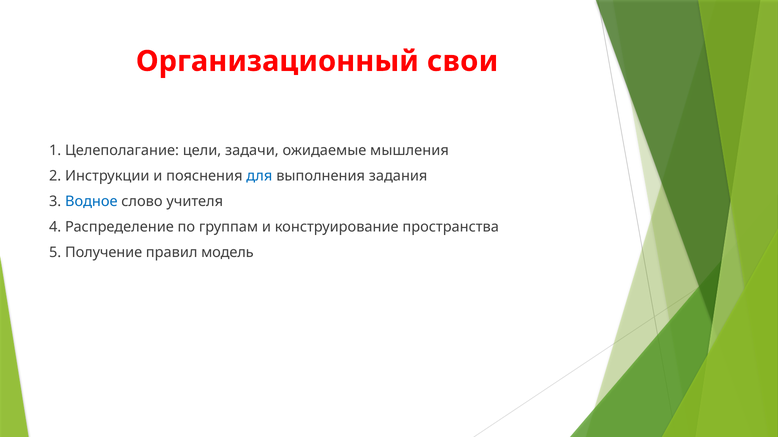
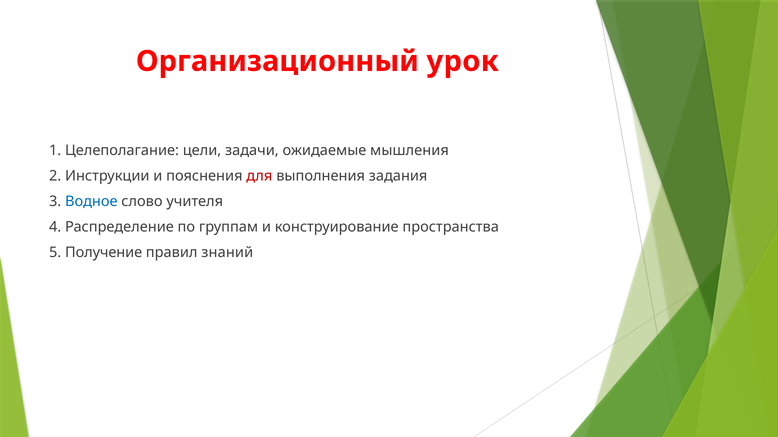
свои: свои -> урок
для colour: blue -> red
модель: модель -> знаний
